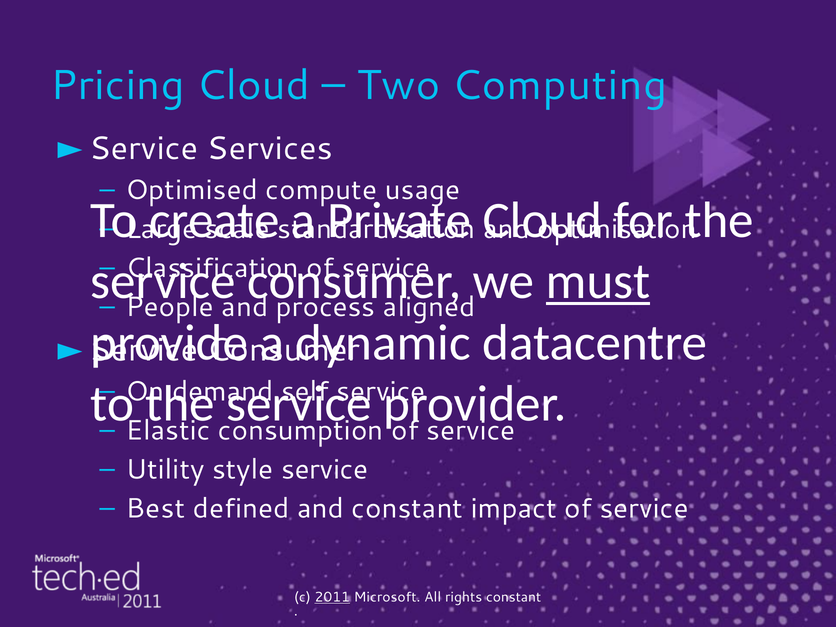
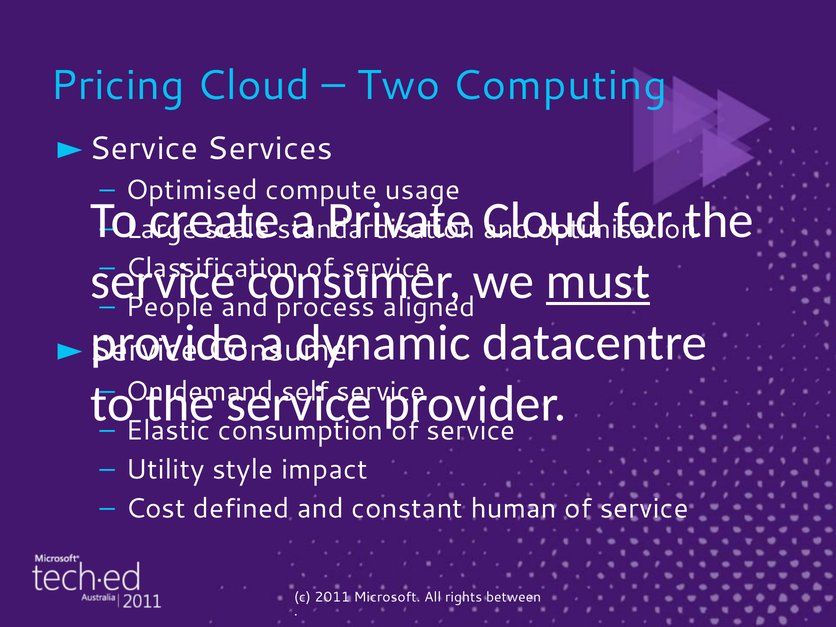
style service: service -> impact
Best: Best -> Cost
impact: impact -> human
2011 underline: present -> none
rights constant: constant -> between
